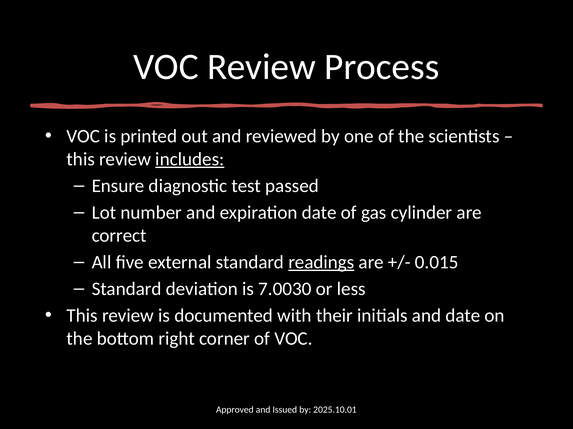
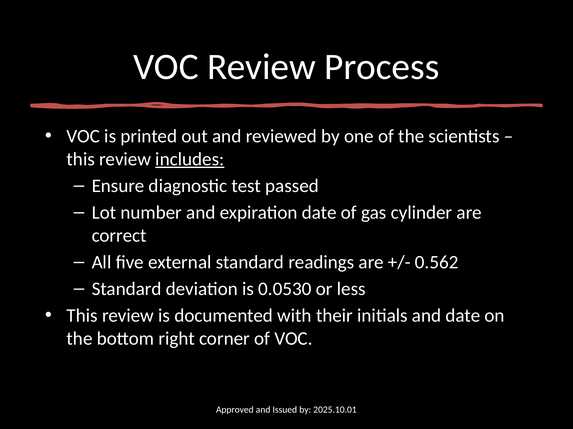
readings underline: present -> none
0.015: 0.015 -> 0.562
7.0030: 7.0030 -> 0.0530
